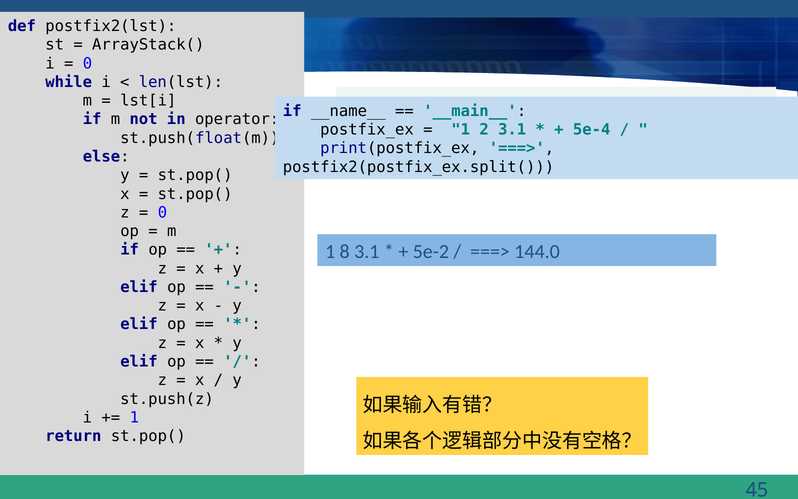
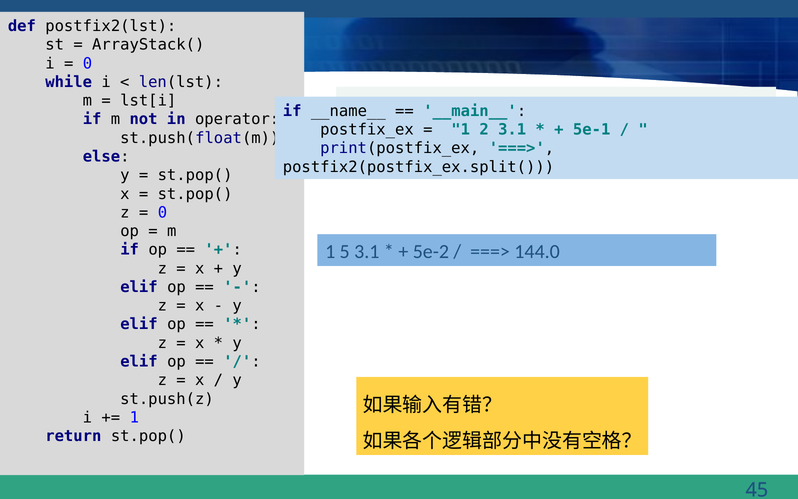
5e-4: 5e-4 -> 5e-1
8: 8 -> 5
